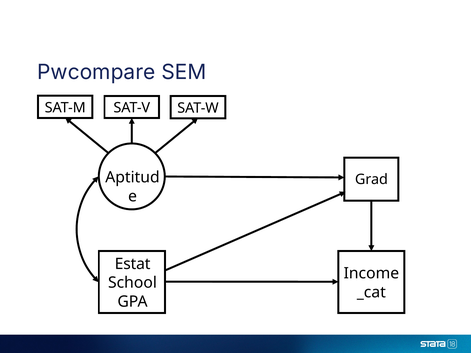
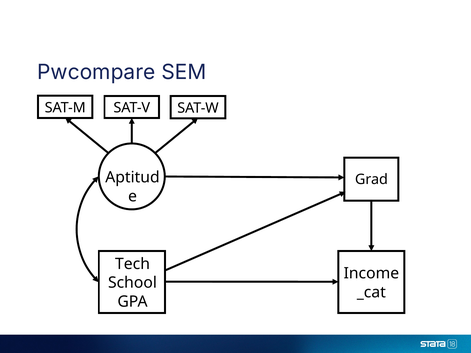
Estat: Estat -> Tech
